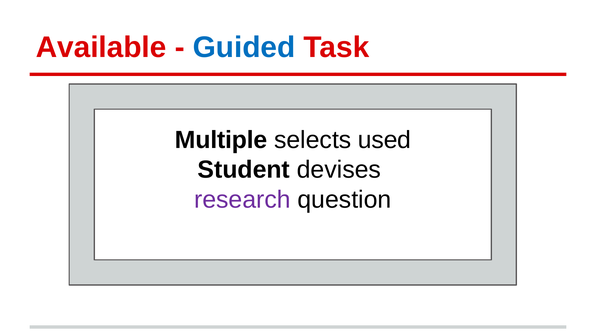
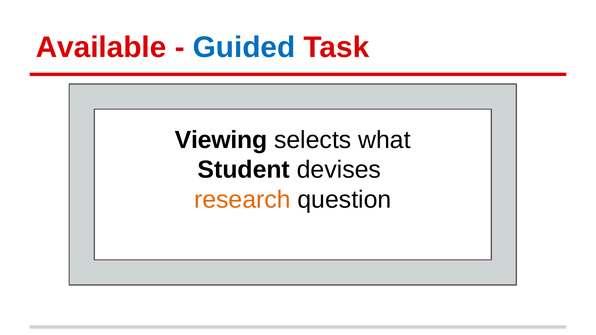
Multiple: Multiple -> Viewing
used: used -> what
research colour: purple -> orange
